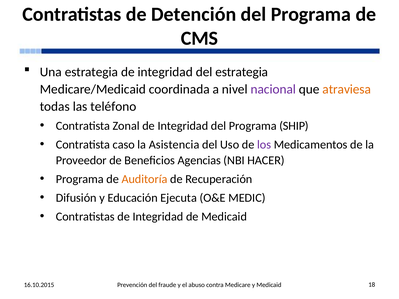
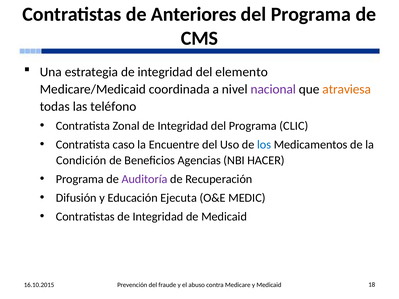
Detención: Detención -> Anteriores
del estrategia: estrategia -> elemento
SHIP: SHIP -> CLIC
Asistencia: Asistencia -> Encuentre
los colour: purple -> blue
Proveedor: Proveedor -> Condición
Auditoría colour: orange -> purple
